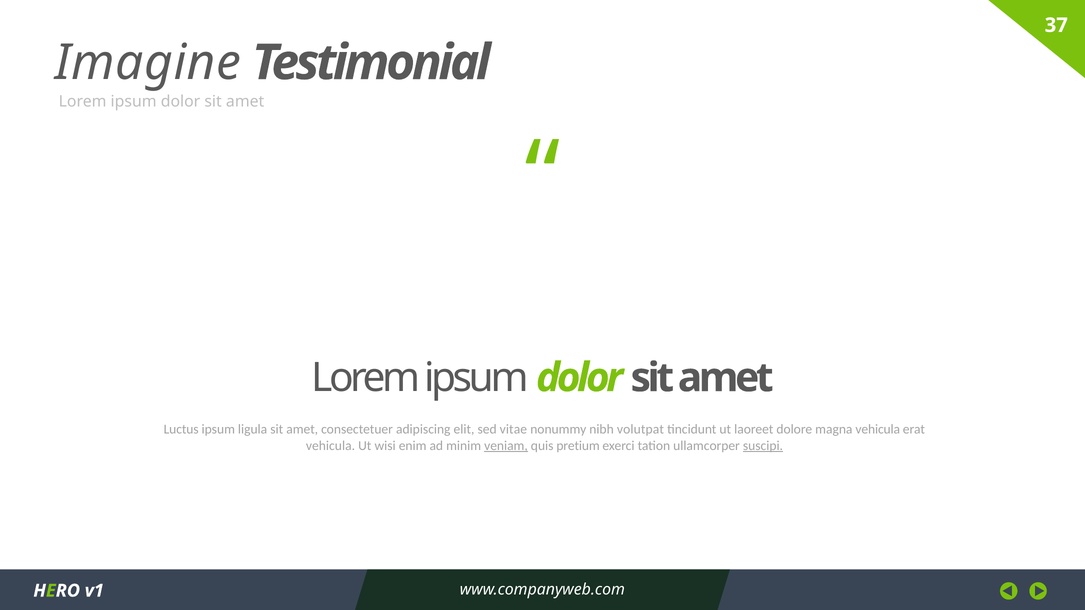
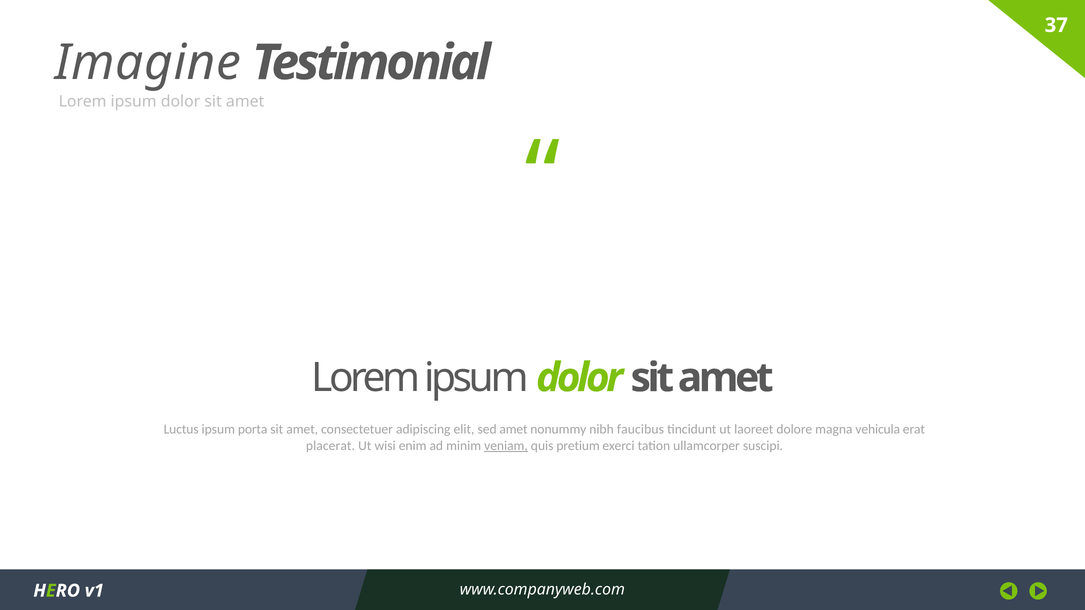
ligula: ligula -> porta
sed vitae: vitae -> amet
volutpat: volutpat -> faucibus
vehicula at (330, 446): vehicula -> placerat
suscipi underline: present -> none
